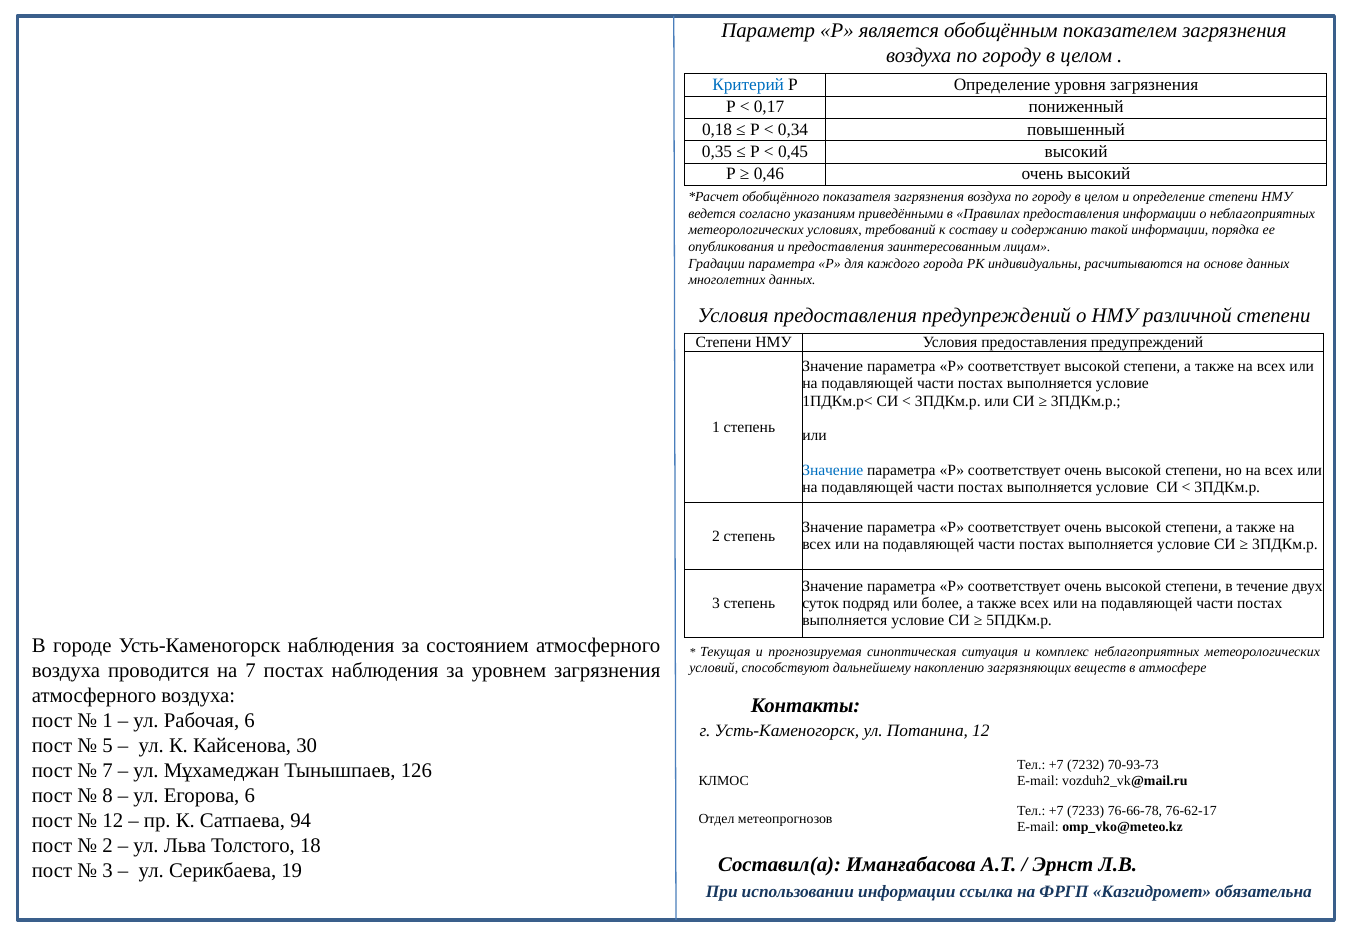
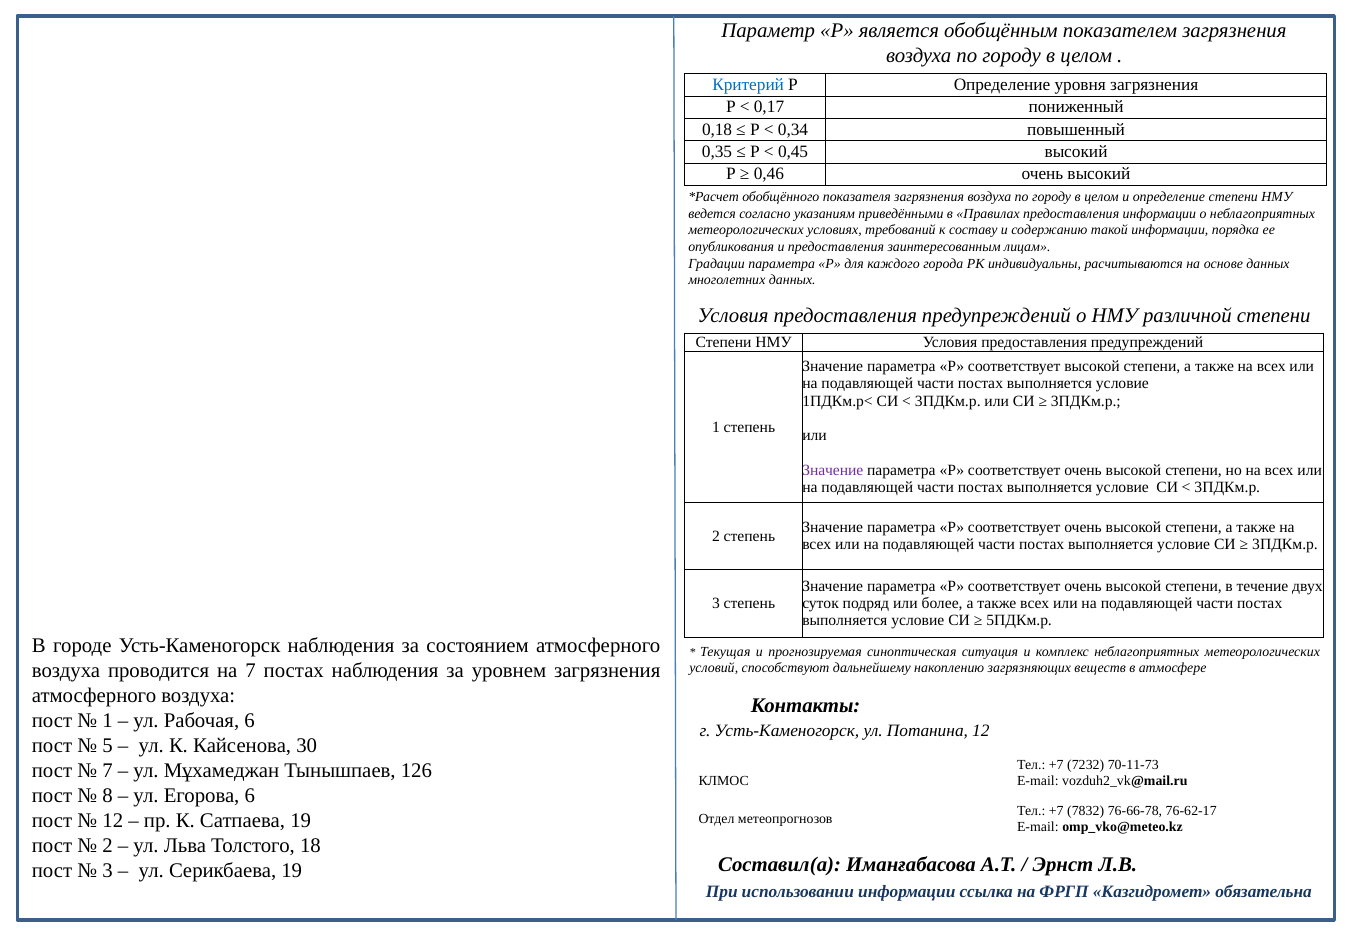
Значение at (833, 470) colour: blue -> purple
70-93-73: 70-93-73 -> 70-11-73
7233: 7233 -> 7832
Сатпаева 94: 94 -> 19
